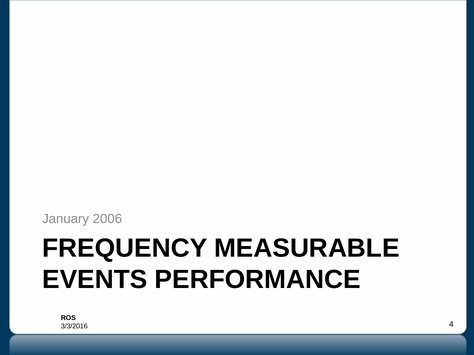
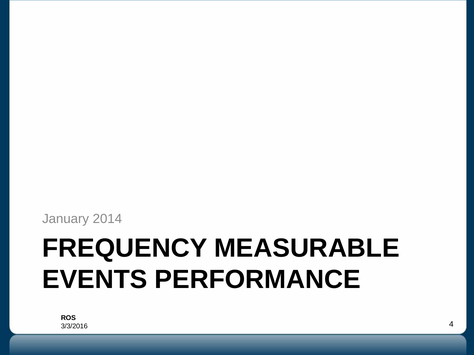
2006: 2006 -> 2014
